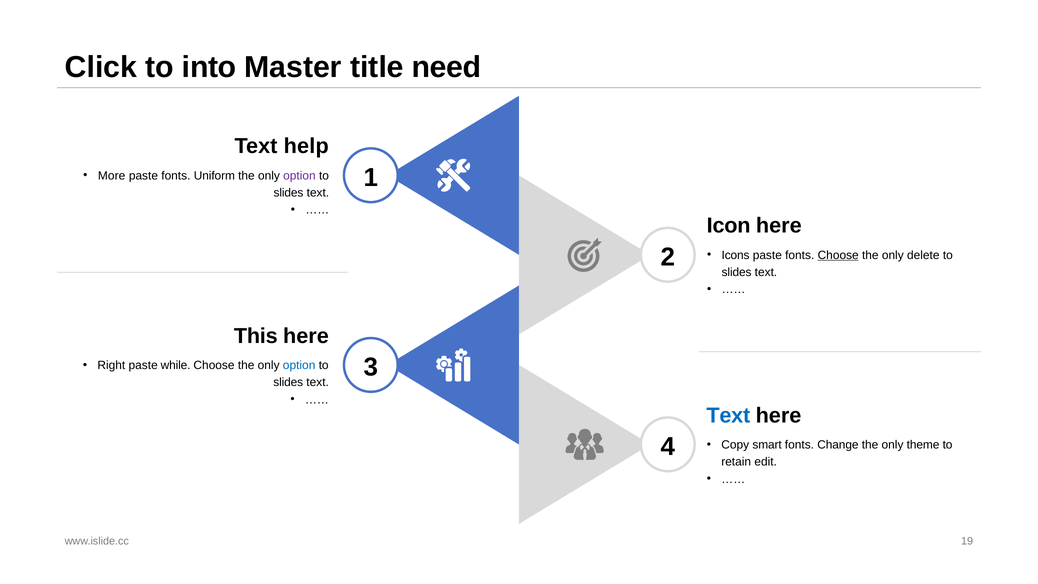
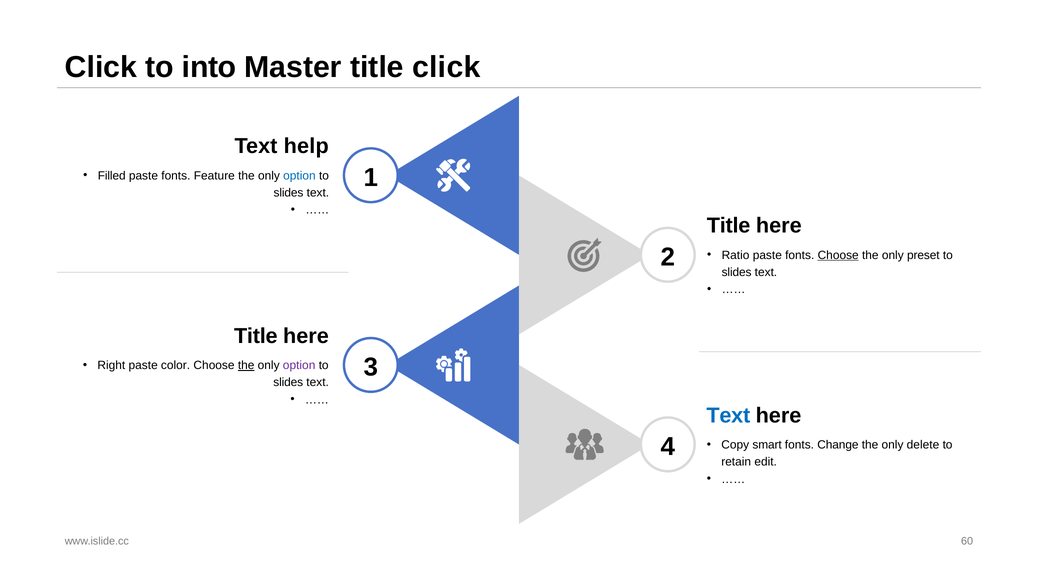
title need: need -> click
More: More -> Filled
Uniform: Uniform -> Feature
option at (299, 176) colour: purple -> blue
Icon at (729, 226): Icon -> Title
Icons: Icons -> Ratio
delete: delete -> preset
This at (256, 336): This -> Title
while: while -> color
the at (246, 365) underline: none -> present
option at (299, 365) colour: blue -> purple
theme: theme -> delete
19: 19 -> 60
